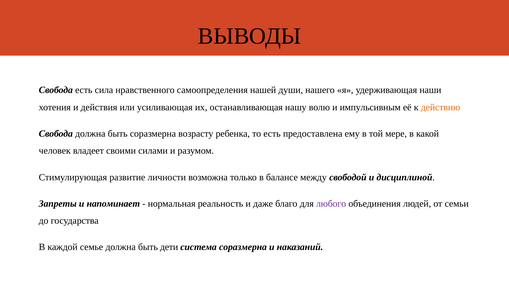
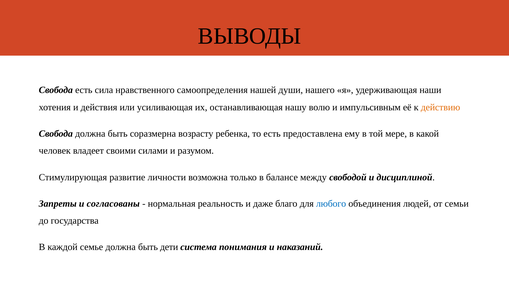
напоминает: напоминает -> согласованы
любого colour: purple -> blue
система соразмерна: соразмерна -> понимания
